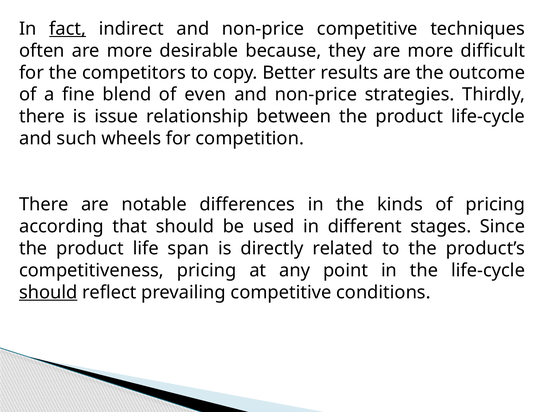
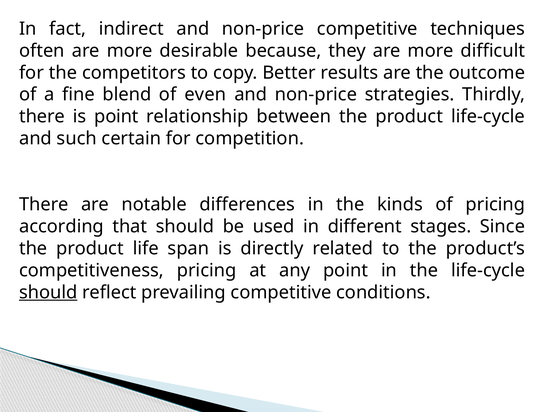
fact underline: present -> none
is issue: issue -> point
wheels: wheels -> certain
